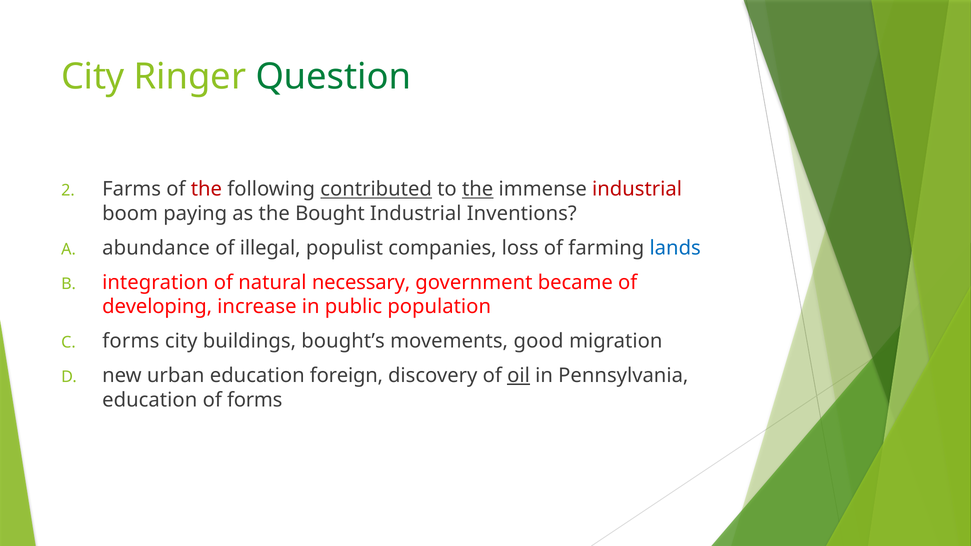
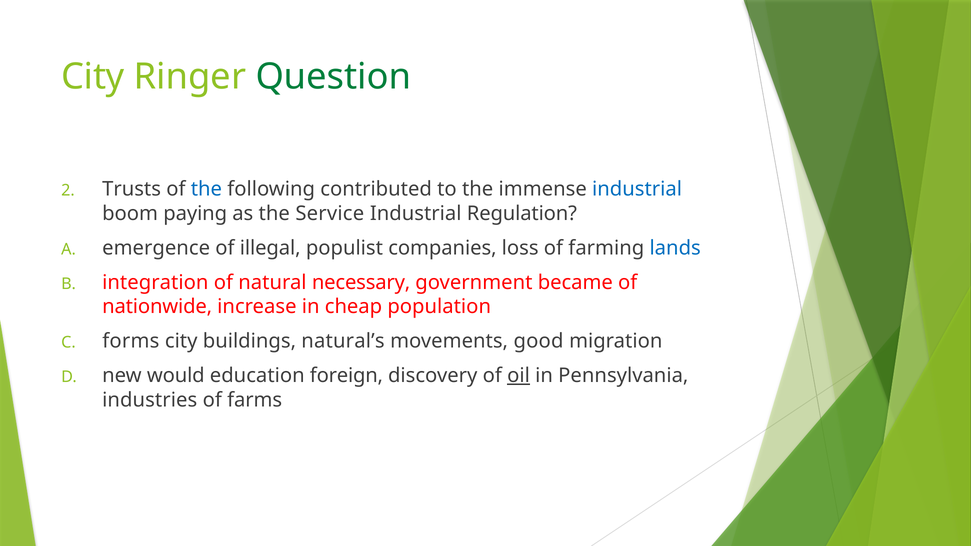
Farms: Farms -> Trusts
the at (206, 189) colour: red -> blue
contributed underline: present -> none
the at (478, 189) underline: present -> none
industrial at (637, 189) colour: red -> blue
Bought: Bought -> Service
Inventions: Inventions -> Regulation
abundance: abundance -> emergence
developing: developing -> nationwide
public: public -> cheap
bought’s: bought’s -> natural’s
urban: urban -> would
education at (150, 400): education -> industries
of forms: forms -> farms
